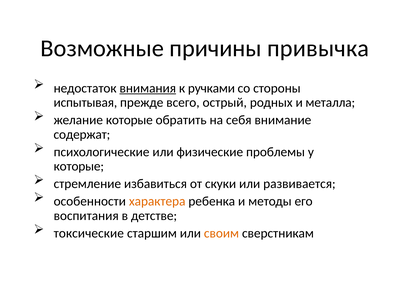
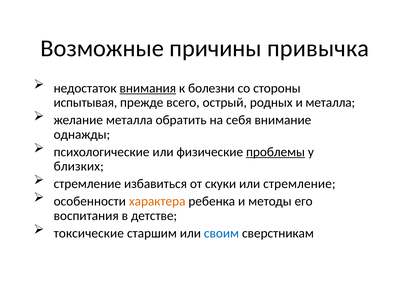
ручками: ручками -> болезни
желание которые: которые -> металла
содержат: содержат -> однажды
проблемы underline: none -> present
которые at (79, 166): которые -> близких
или развивается: развивается -> стремление
своим colour: orange -> blue
